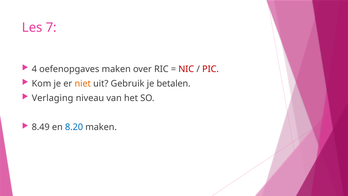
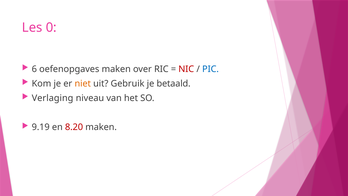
7: 7 -> 0
4: 4 -> 6
PIC colour: red -> blue
betalen: betalen -> betaald
8.49: 8.49 -> 9.19
8.20 colour: blue -> red
